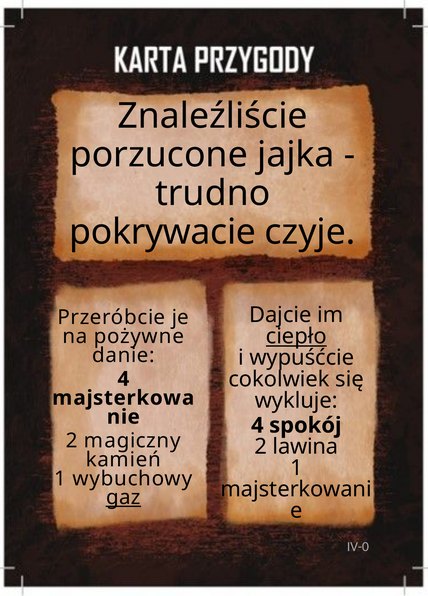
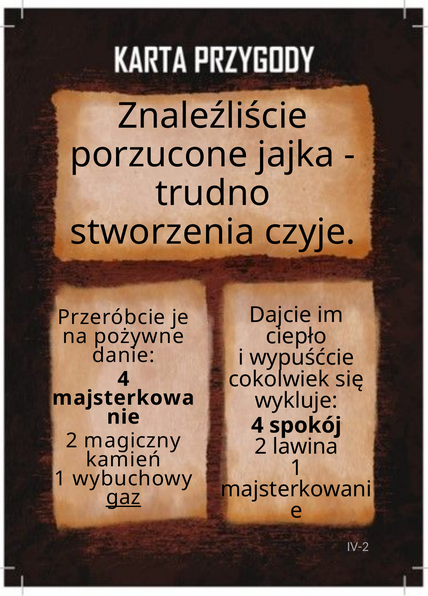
pokrywacie: pokrywacie -> stworzenia
ciepło underline: present -> none
IV-0: IV-0 -> IV-2
